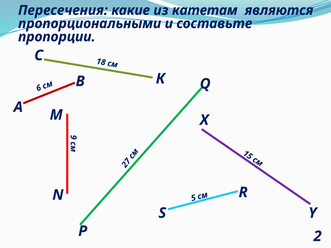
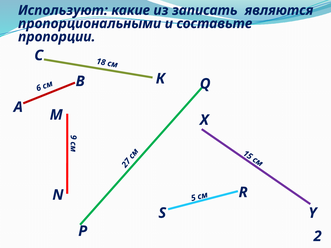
Пересечения: Пересечения -> Используют
катетам: катетам -> записать
